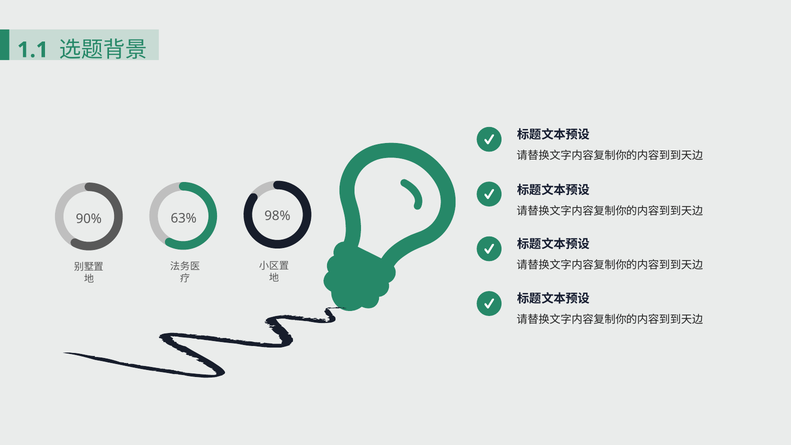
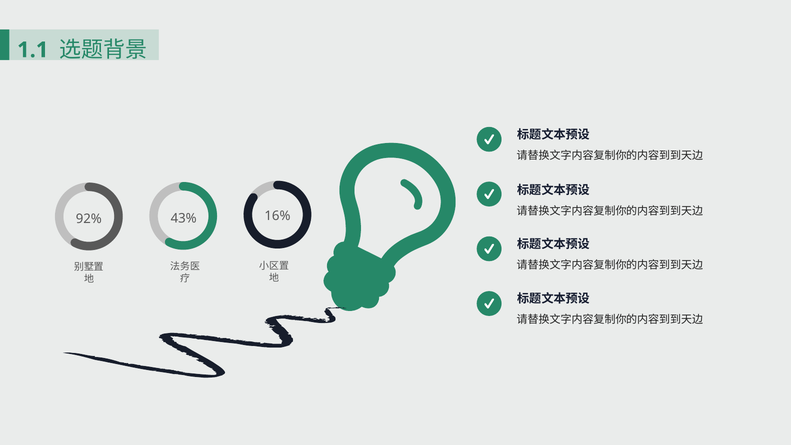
98%: 98% -> 16%
63%: 63% -> 43%
90%: 90% -> 92%
